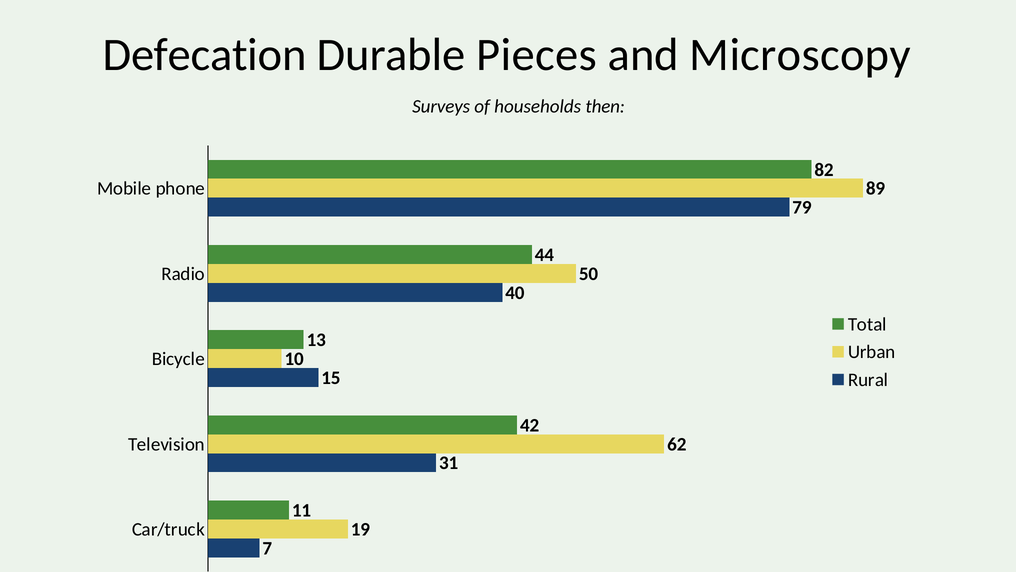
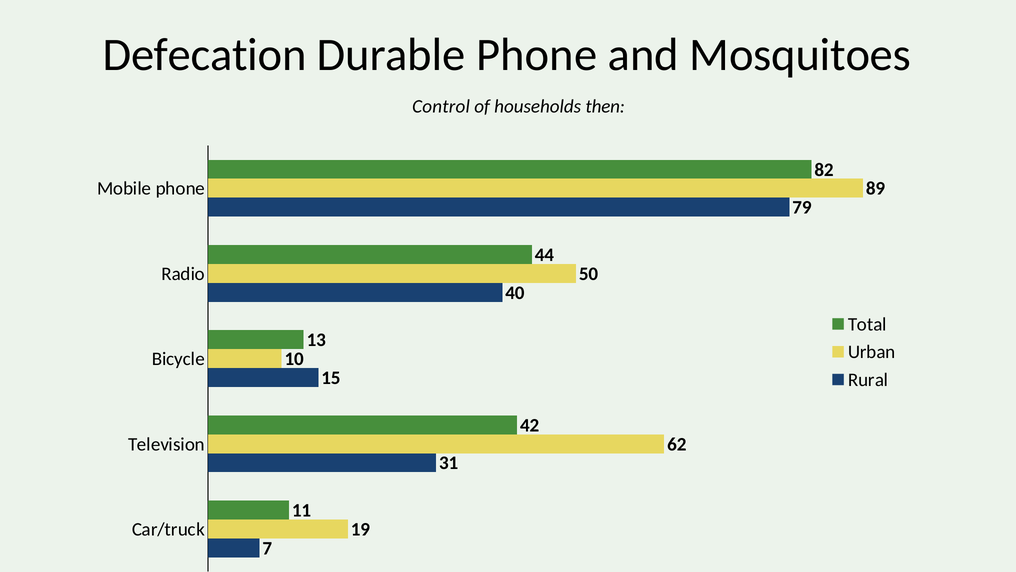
Durable Pieces: Pieces -> Phone
Microscopy: Microscopy -> Mosquitoes
Surveys: Surveys -> Control
